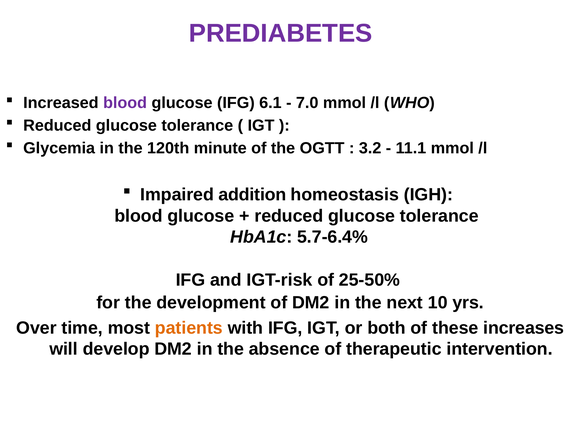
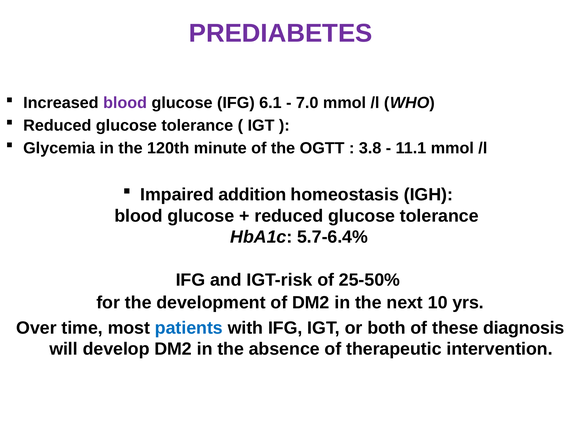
3.2: 3.2 -> 3.8
patients colour: orange -> blue
increases: increases -> diagnosis
